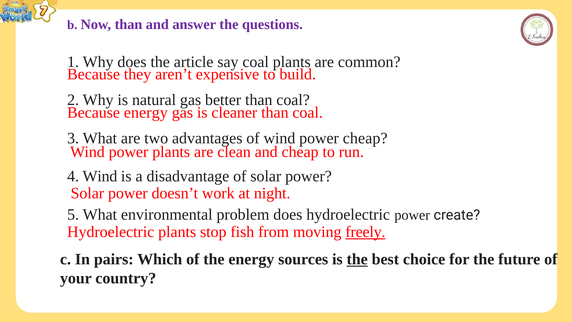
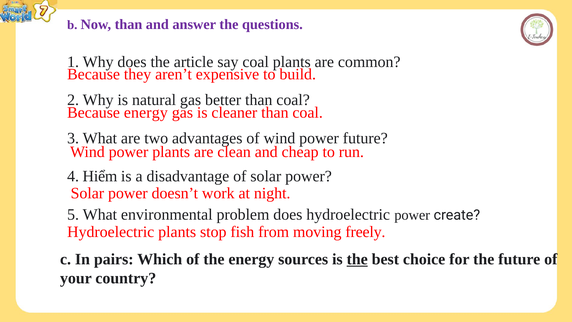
power cheap: cheap -> future
4 Wind: Wind -> Hiểm
freely underline: present -> none
